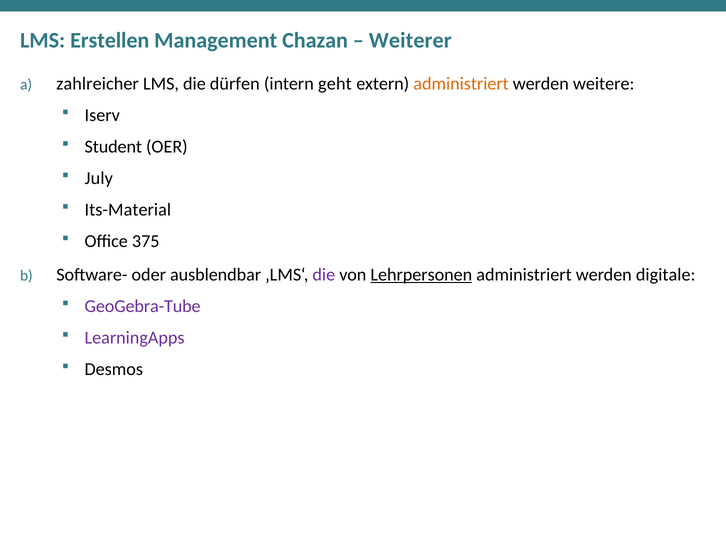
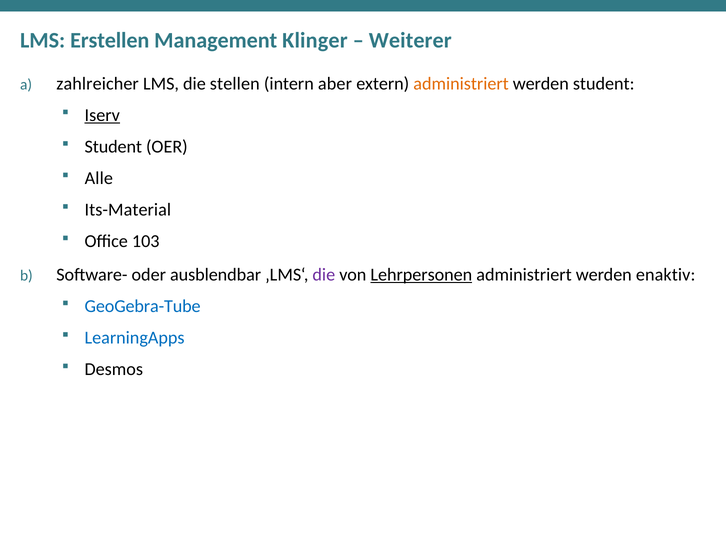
Chazan: Chazan -> Klinger
dürfen: dürfen -> stellen
geht: geht -> aber
werden weitere: weitere -> student
Iserv underline: none -> present
July: July -> Alle
375: 375 -> 103
digitale: digitale -> enaktiv
GeoGebra-Tube colour: purple -> blue
LearningApps colour: purple -> blue
